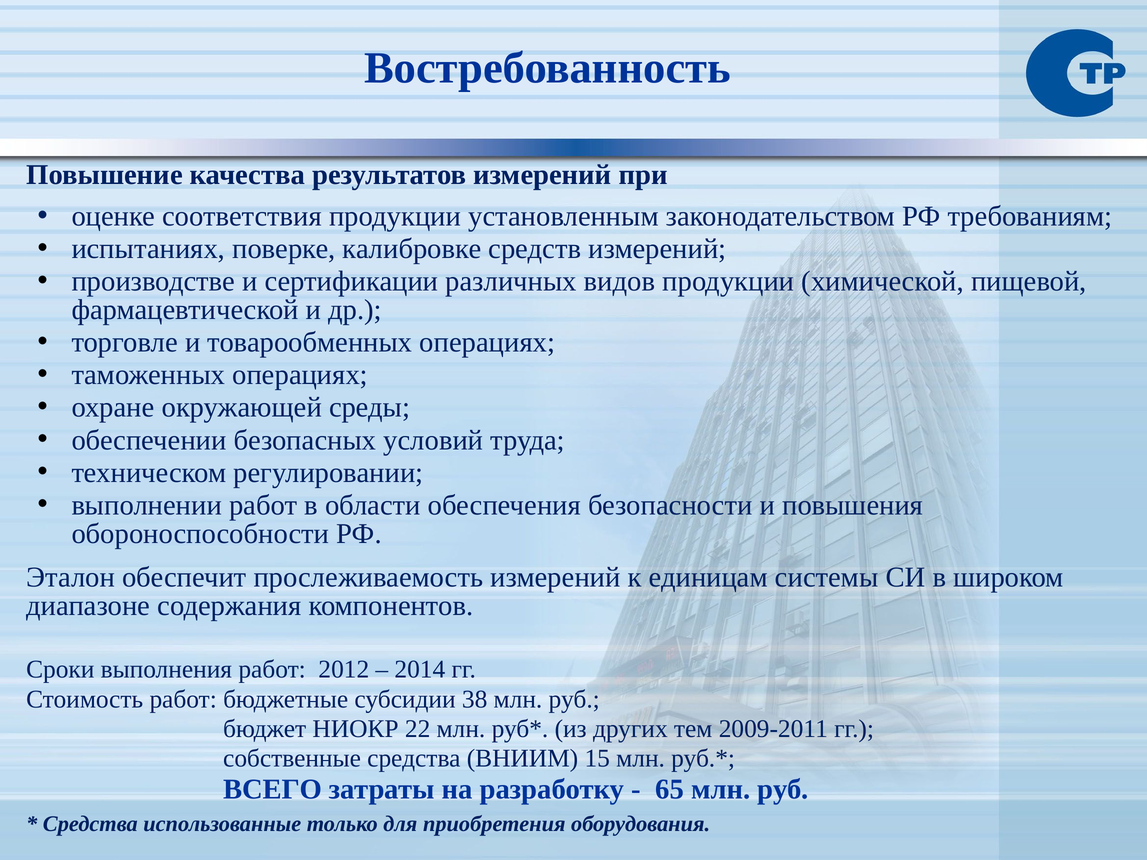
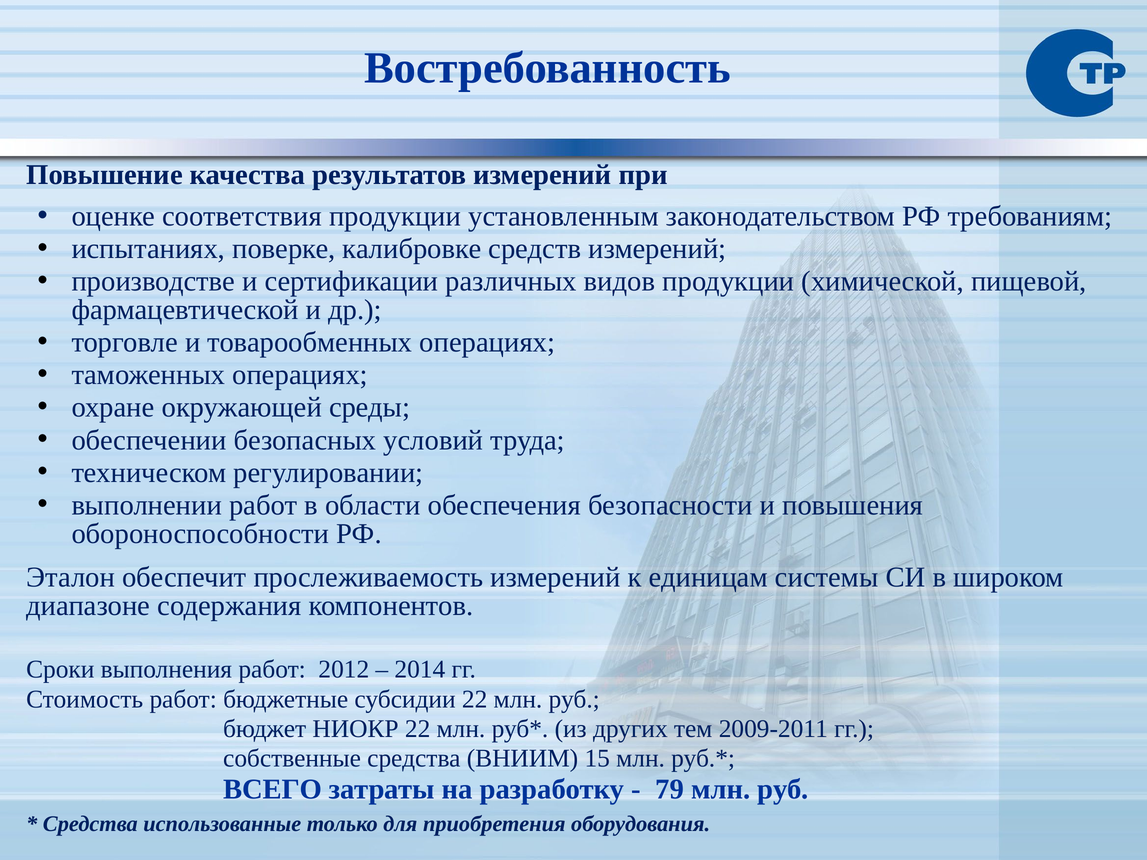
субсидии 38: 38 -> 22
65: 65 -> 79
